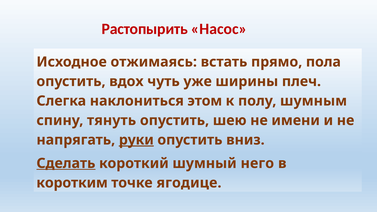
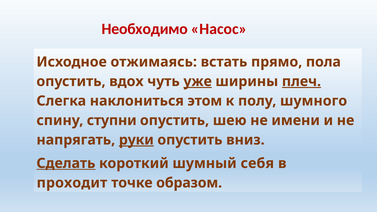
Растопырить: Растопырить -> Необходимо
уже underline: none -> present
плеч underline: none -> present
шумным: шумным -> шумного
тянуть: тянуть -> ступни
него: него -> себя
коротким: коротким -> проходит
ягодице: ягодице -> образом
